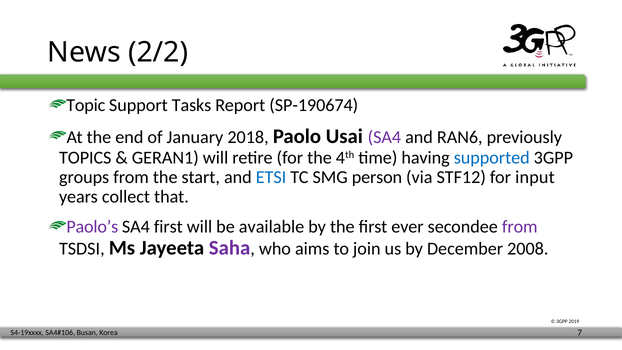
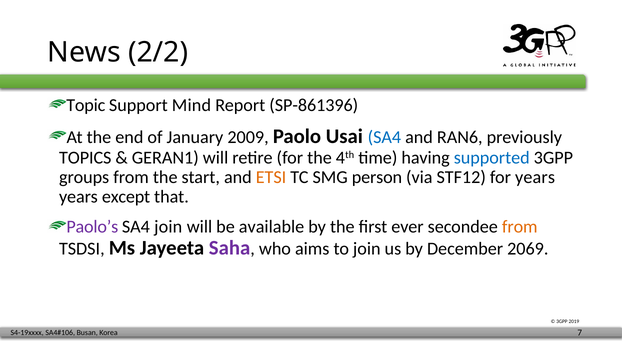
Tasks: Tasks -> Mind
SP-190674: SP-190674 -> SP-861396
2018: 2018 -> 2009
SA4 at (384, 137) colour: purple -> blue
ETSI colour: blue -> orange
for input: input -> years
collect: collect -> except
SA4 first: first -> join
from at (520, 227) colour: purple -> orange
2008: 2008 -> 2069
